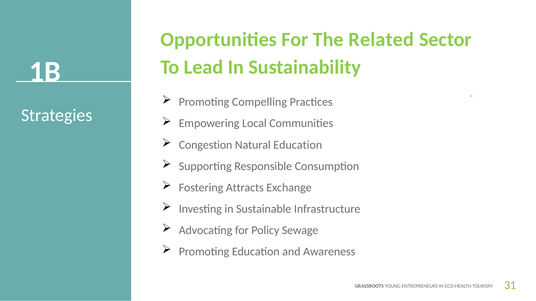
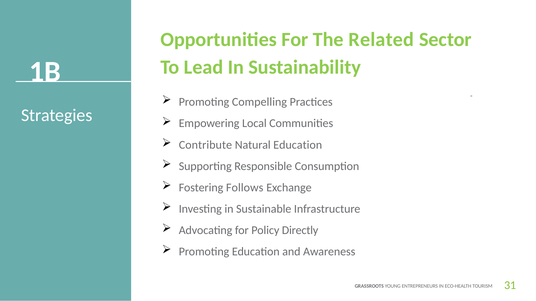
Congestion: Congestion -> Contribute
Attracts: Attracts -> Follows
Sewage: Sewage -> Directly
